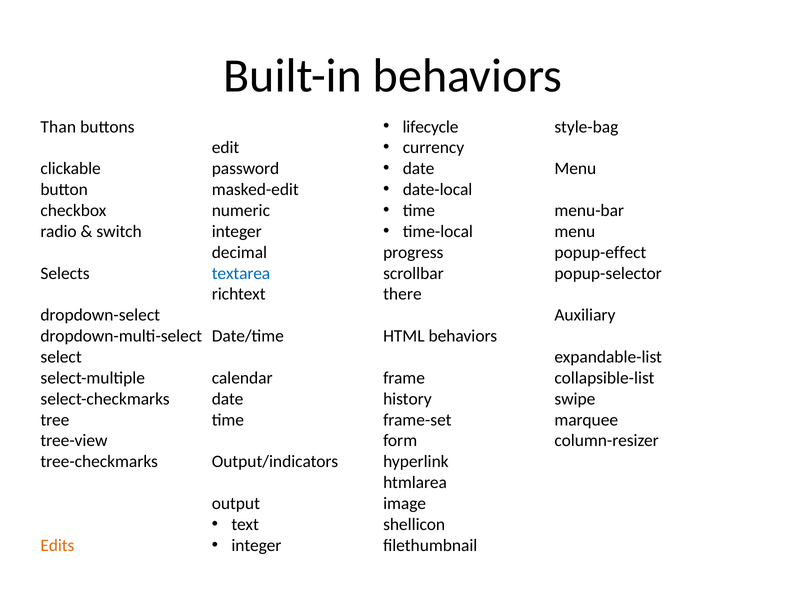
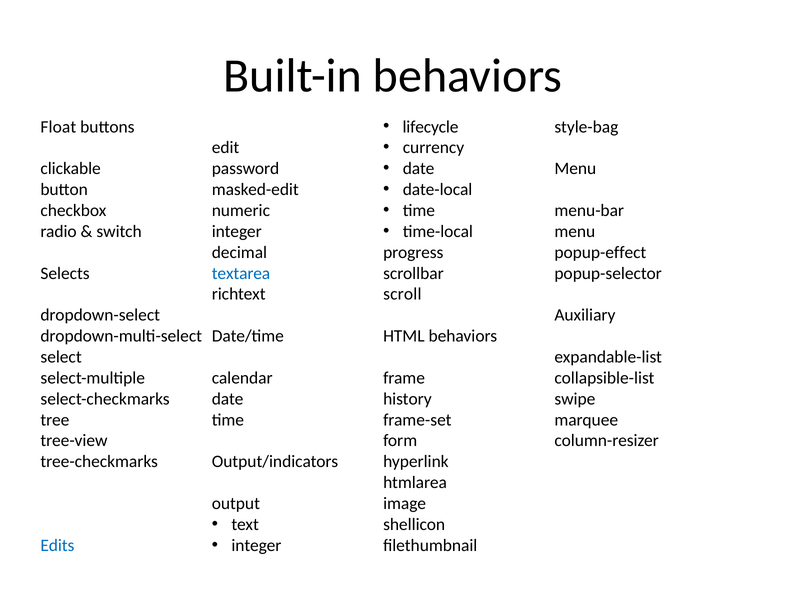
Than: Than -> Float
there: there -> scroll
Edits colour: orange -> blue
